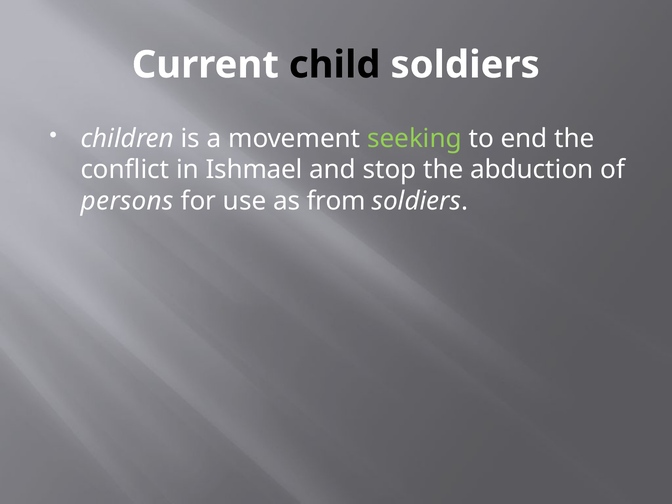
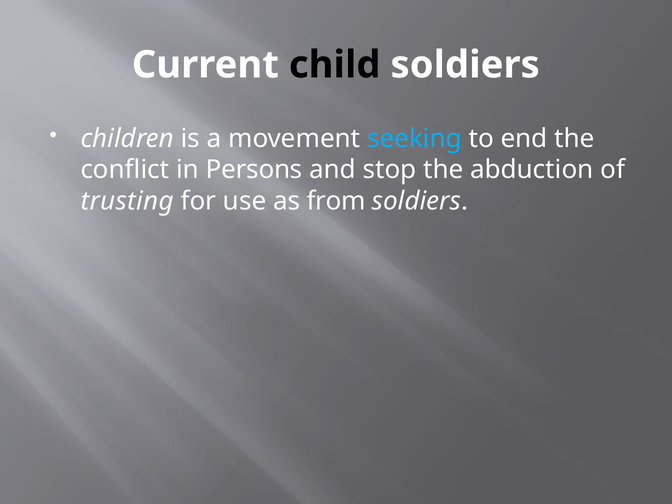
seeking colour: light green -> light blue
Ishmael: Ishmael -> Persons
persons: persons -> trusting
